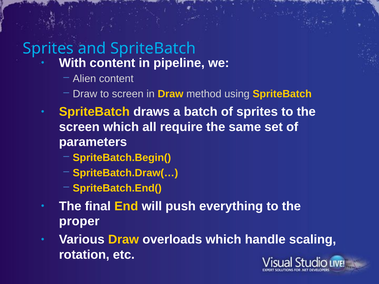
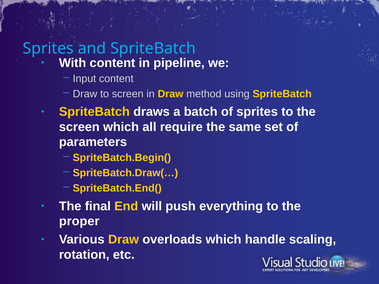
Alien: Alien -> Input
